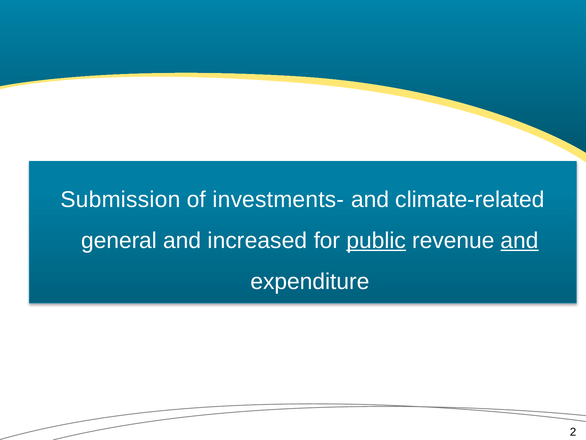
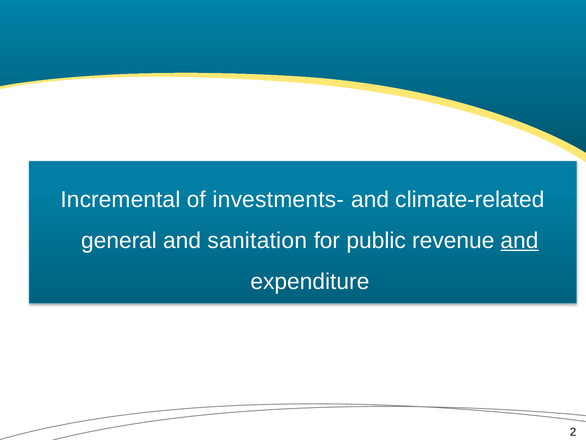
Submission: Submission -> Incremental
increased: increased -> sanitation
public underline: present -> none
